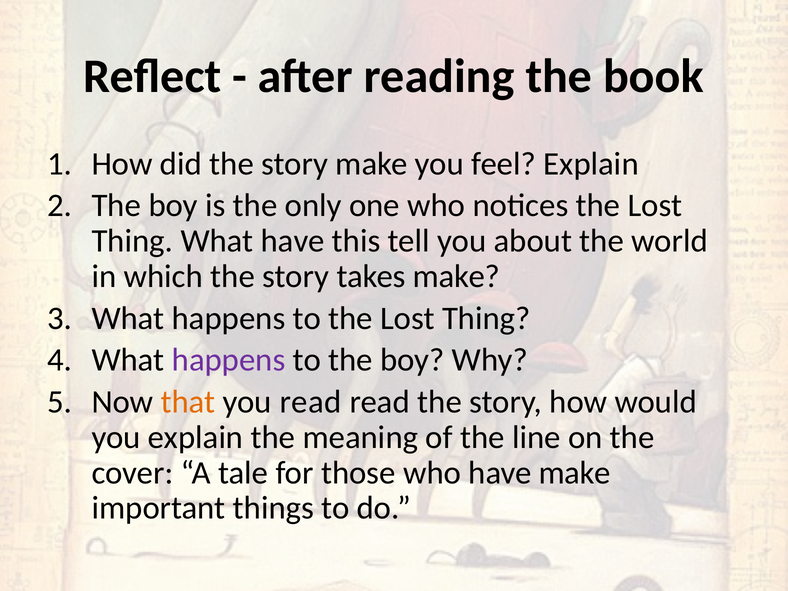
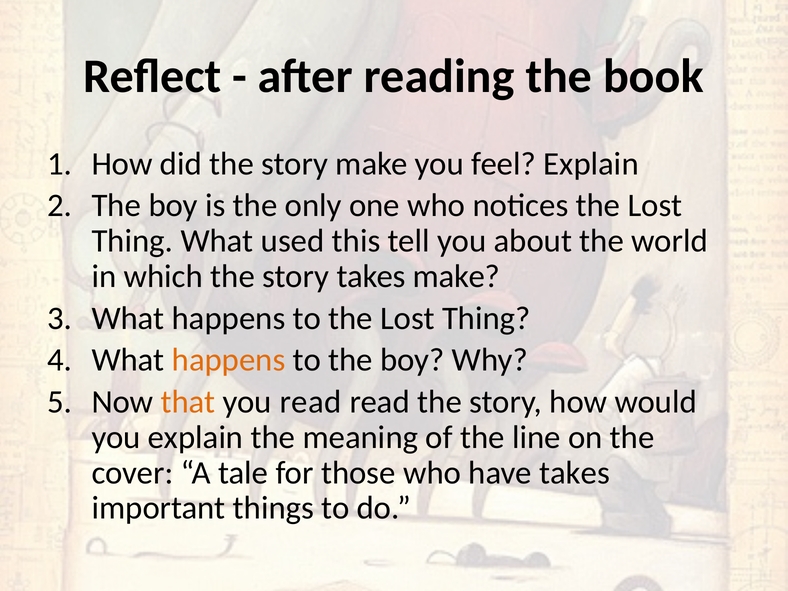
What have: have -> used
happens at (229, 360) colour: purple -> orange
have make: make -> takes
